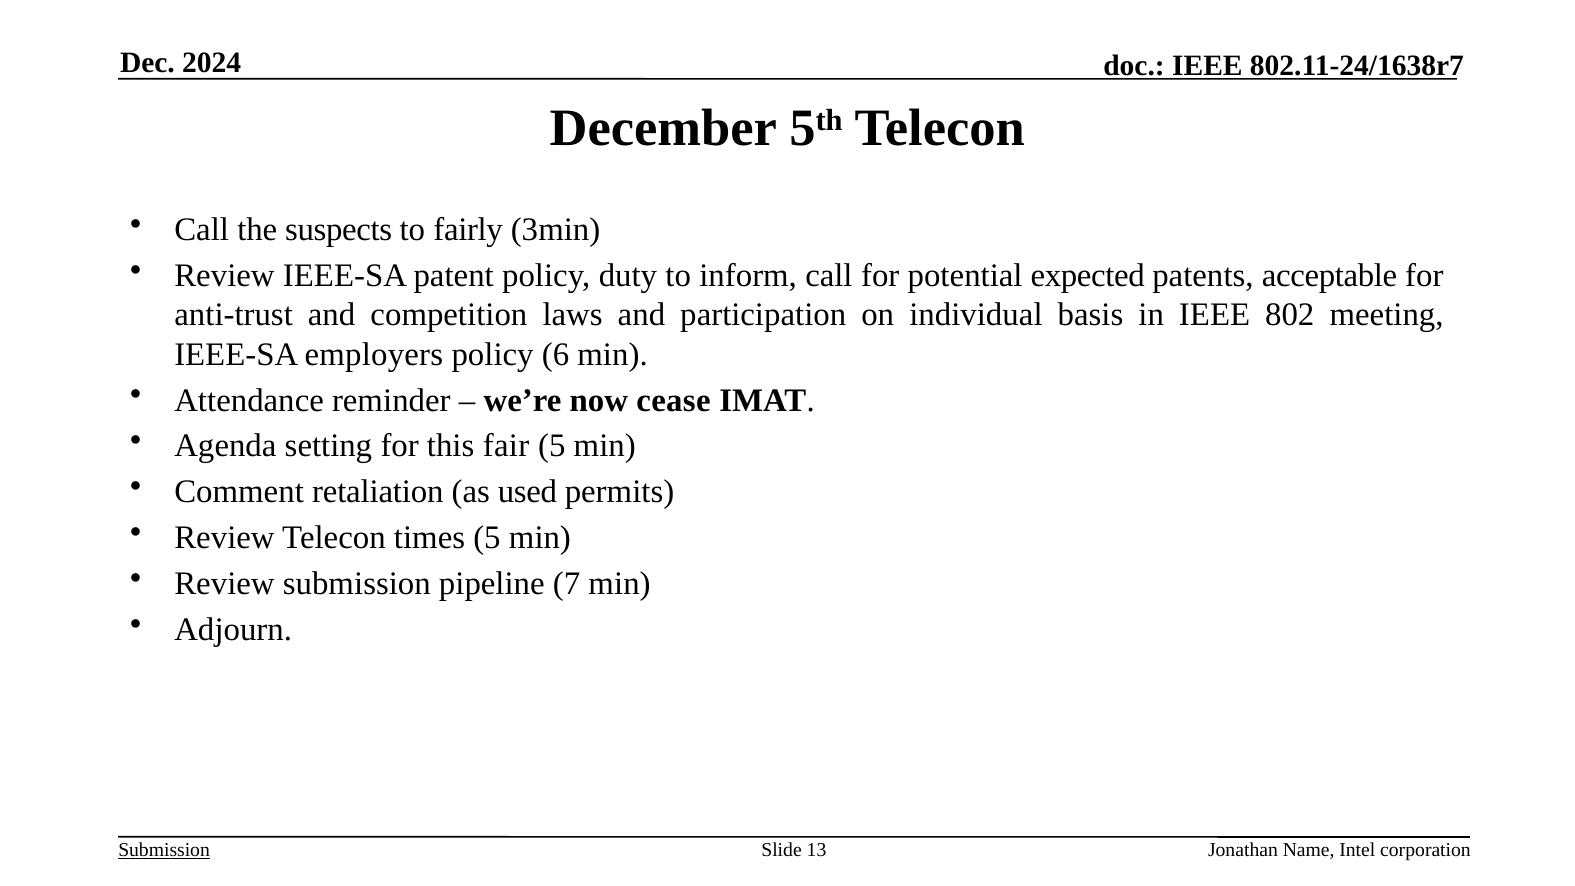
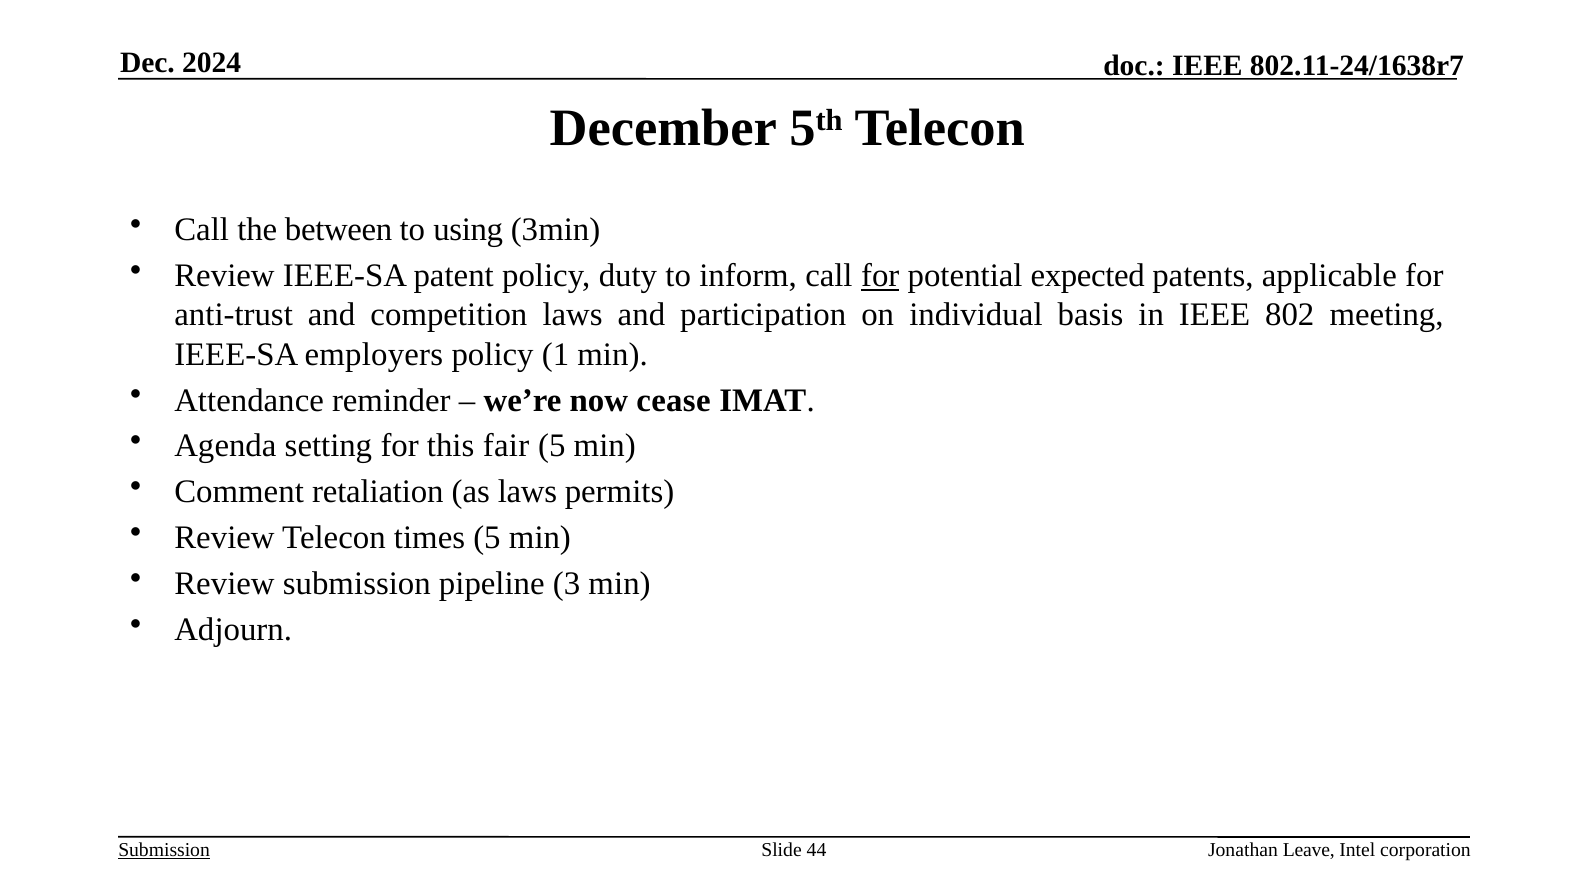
suspects: suspects -> between
fairly: fairly -> using
for at (880, 275) underline: none -> present
acceptable: acceptable -> applicable
6: 6 -> 1
as used: used -> laws
7: 7 -> 3
13: 13 -> 44
Name: Name -> Leave
